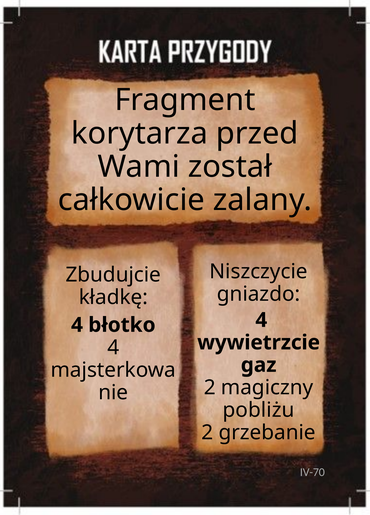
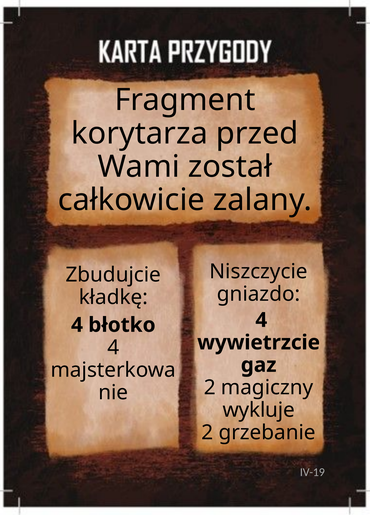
pobliżu: pobliżu -> wykluje
IV-70: IV-70 -> IV-19
